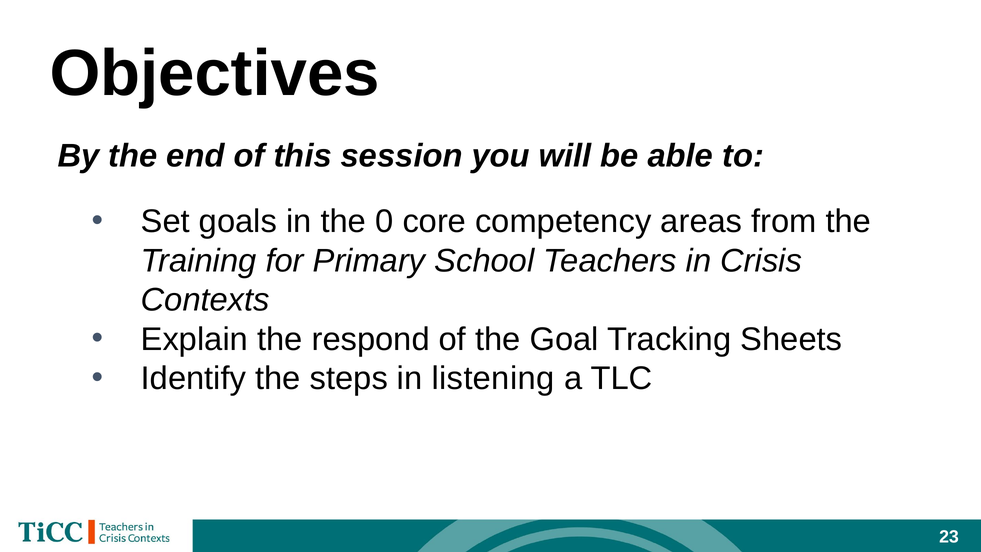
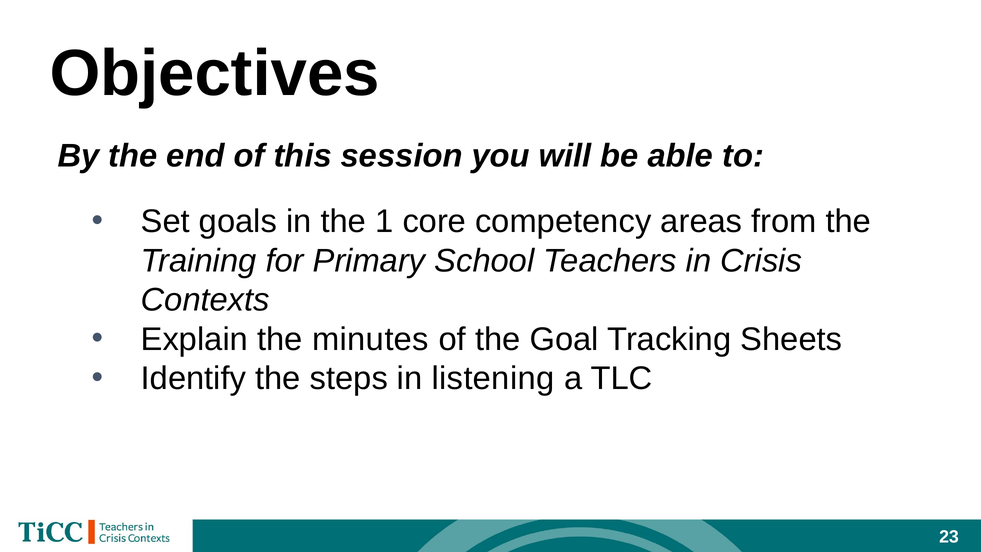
0: 0 -> 1
respond: respond -> minutes
